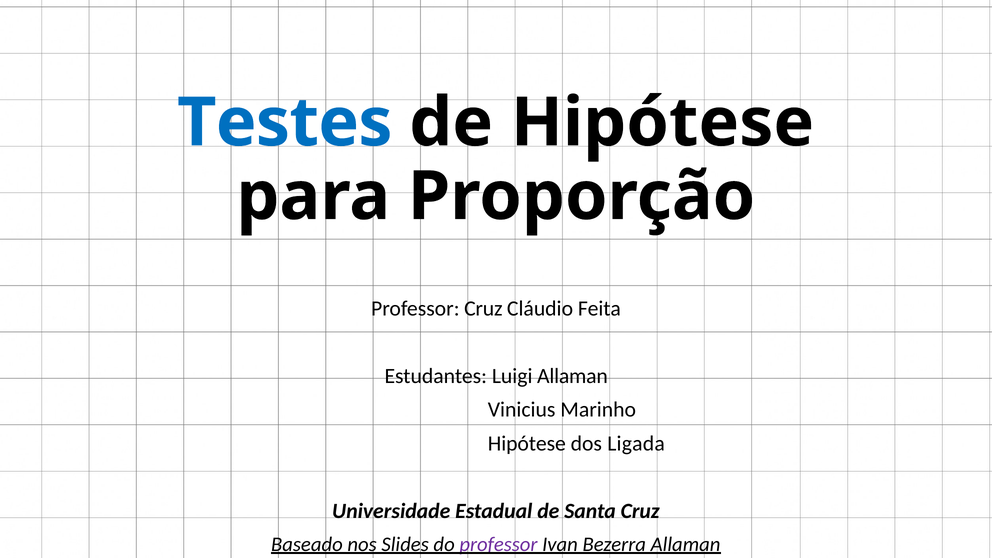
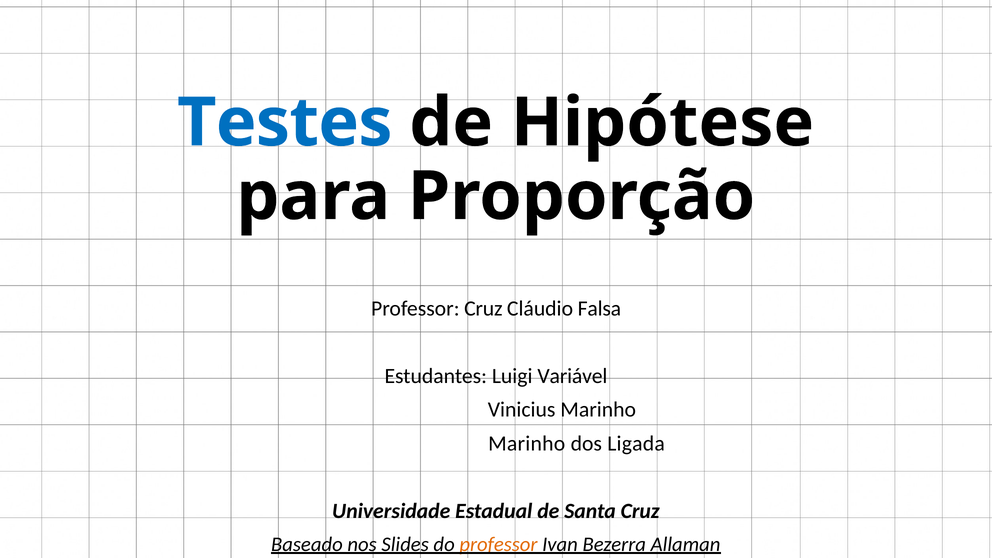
Feita: Feita -> Falsa
Luigi Allaman: Allaman -> Variável
Hipótese at (527, 443): Hipótese -> Marinho
professor at (498, 544) colour: purple -> orange
